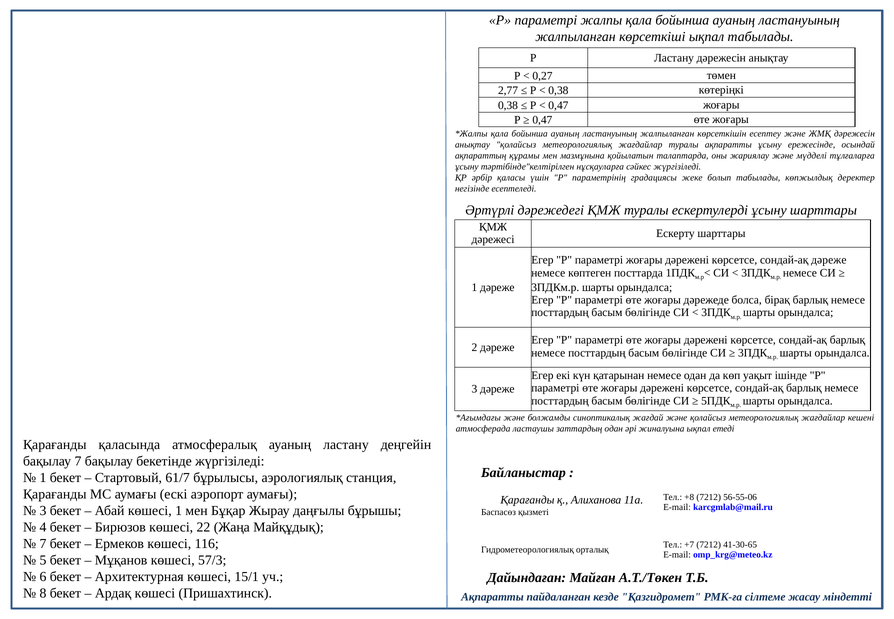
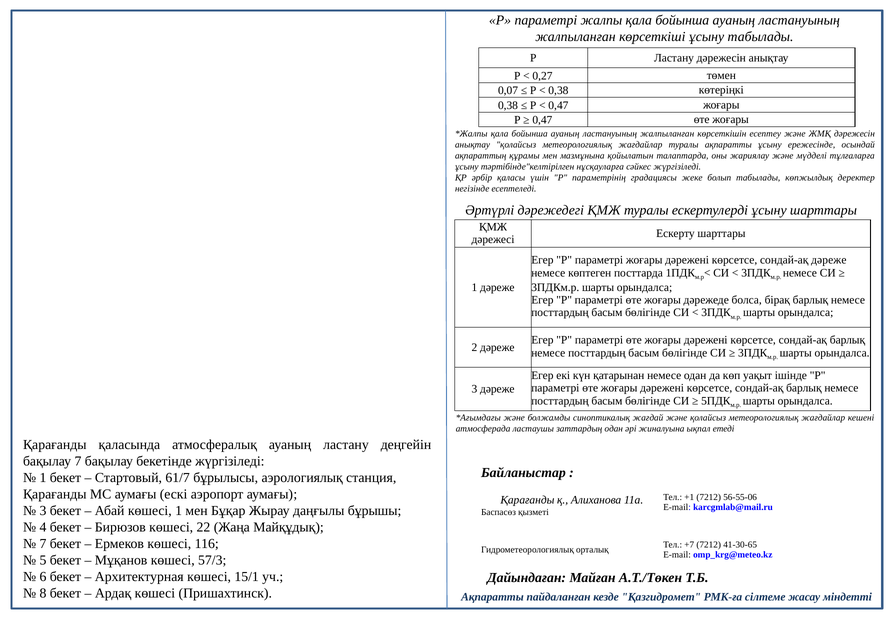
көрсеткіші ықпал: ықпал -> ұсыну
2,77: 2,77 -> 0,07
+8: +8 -> +1
